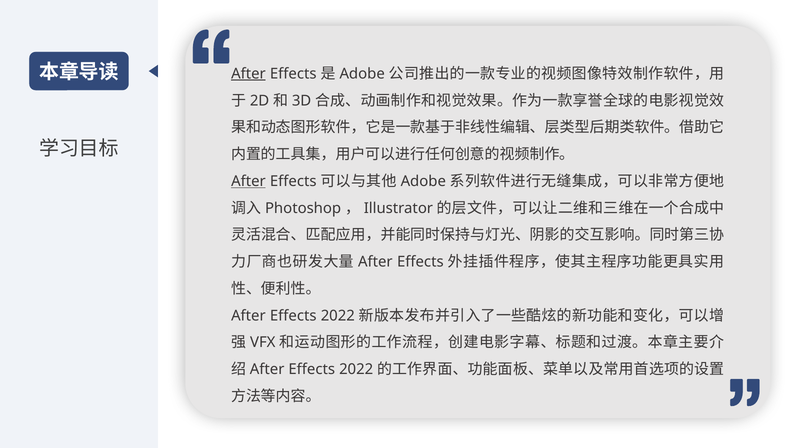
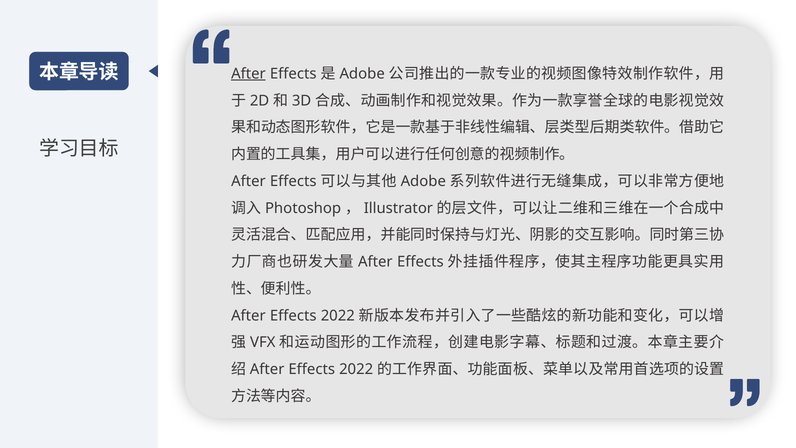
After at (248, 181) underline: present -> none
